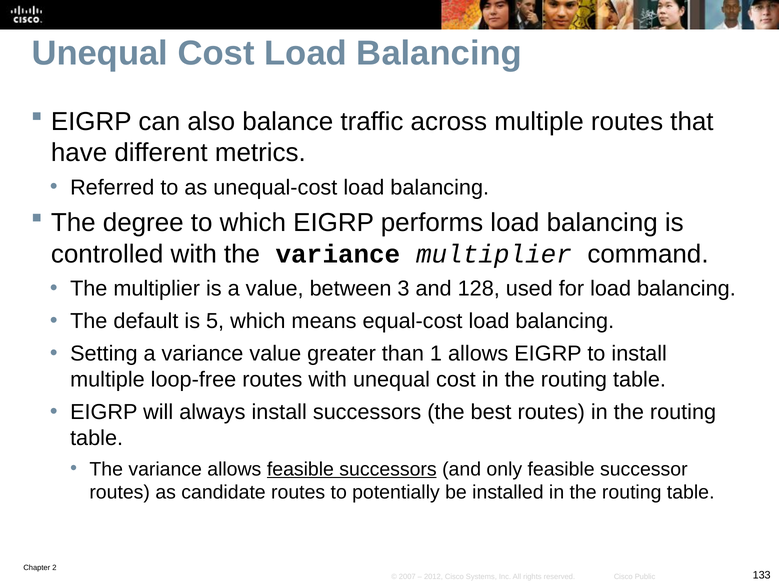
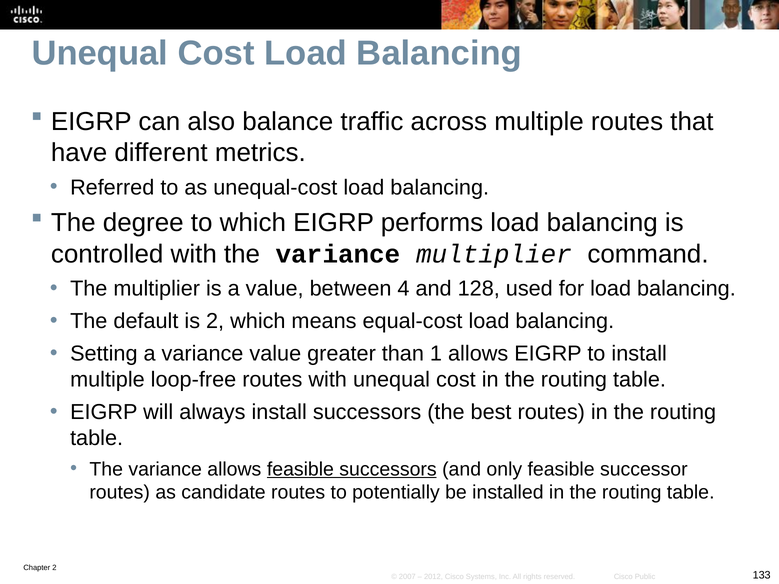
3: 3 -> 4
is 5: 5 -> 2
